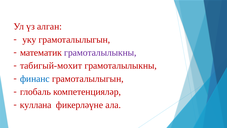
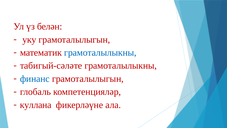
алган: алган -> белән
грамоталылыкны at (100, 52) colour: purple -> blue
табигый-мохит: табигый-мохит -> табигый-сәләте
